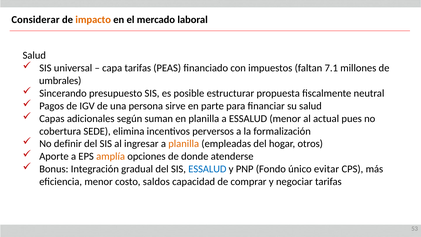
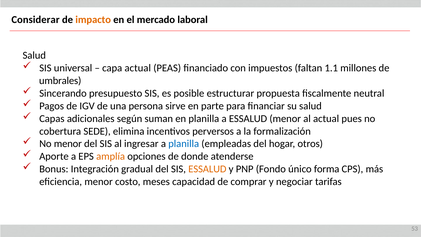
capa tarifas: tarifas -> actual
7.1: 7.1 -> 1.1
No definir: definir -> menor
planilla at (184, 144) colour: orange -> blue
ESSALUD at (207, 169) colour: blue -> orange
evitar: evitar -> forma
saldos: saldos -> meses
